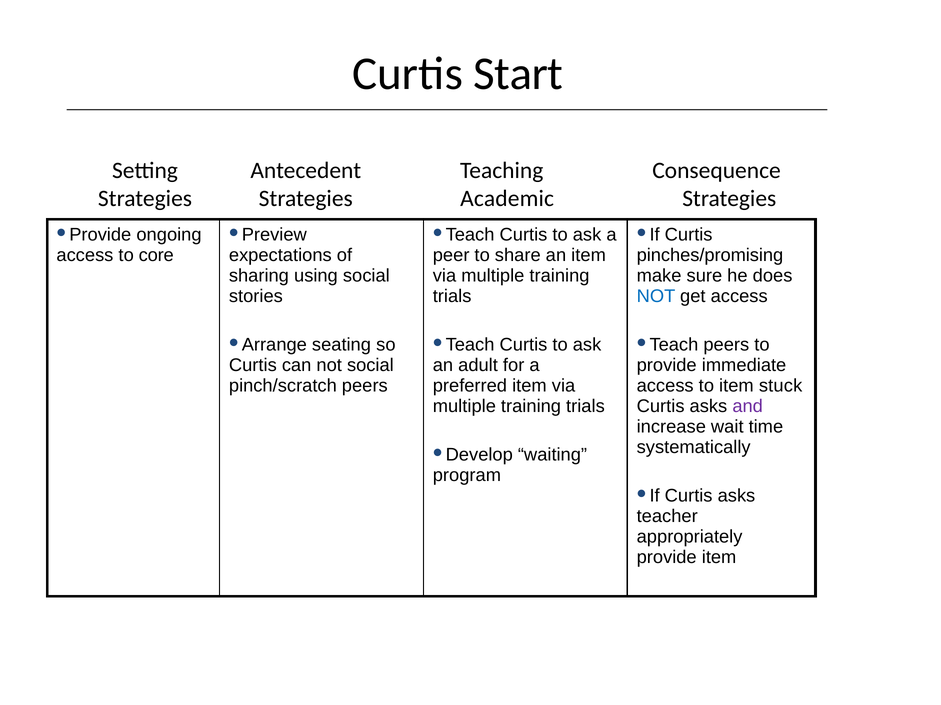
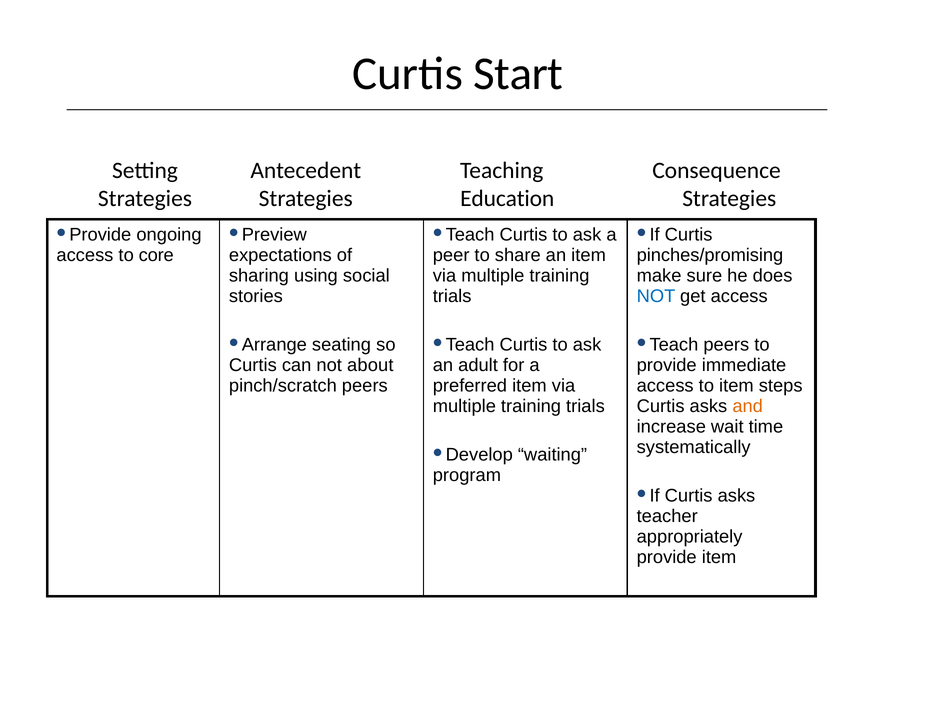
Academic: Academic -> Education
not social: social -> about
stuck: stuck -> steps
and colour: purple -> orange
